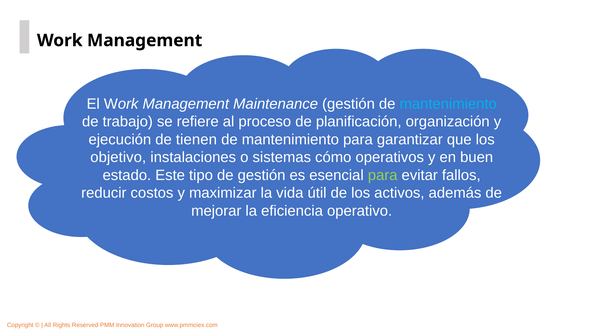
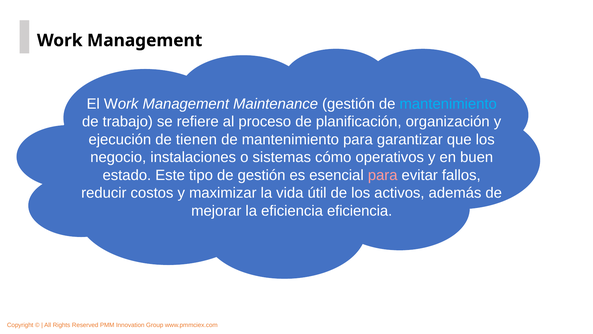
objetivo: objetivo -> negocio
para at (383, 175) colour: light green -> pink
eficiencia operativo: operativo -> eficiencia
